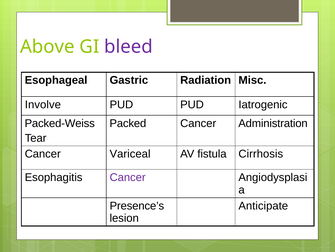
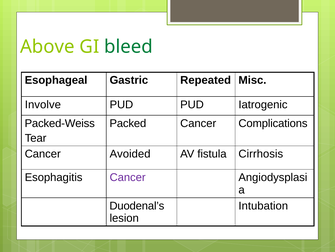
bleed colour: purple -> green
Radiation: Radiation -> Repeated
Administration: Administration -> Complications
Variceal: Variceal -> Avoided
Presence’s: Presence’s -> Duodenal’s
Anticipate: Anticipate -> Intubation
